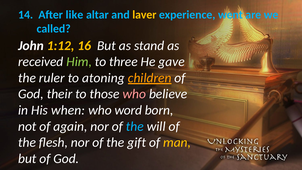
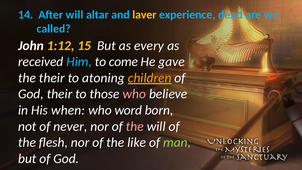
After like: like -> will
went: went -> dead
16: 16 -> 15
stand: stand -> every
Him colour: light green -> light blue
three: three -> come
the ruler: ruler -> their
again: again -> never
the at (135, 126) colour: light blue -> pink
gift: gift -> like
man colour: yellow -> light green
